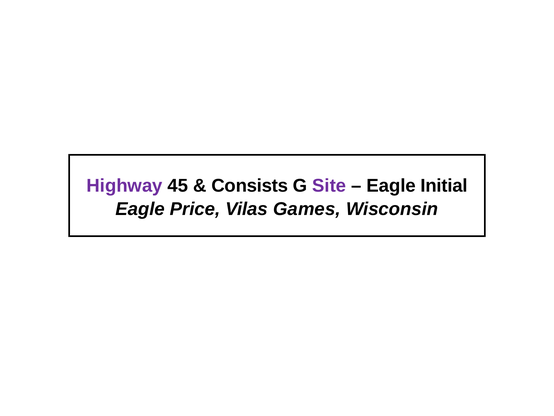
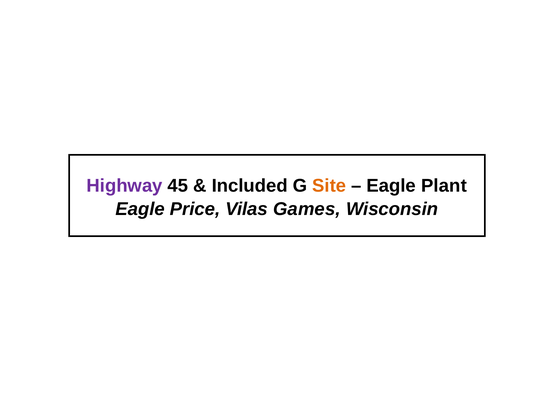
Consists: Consists -> Included
Site colour: purple -> orange
Initial: Initial -> Plant
